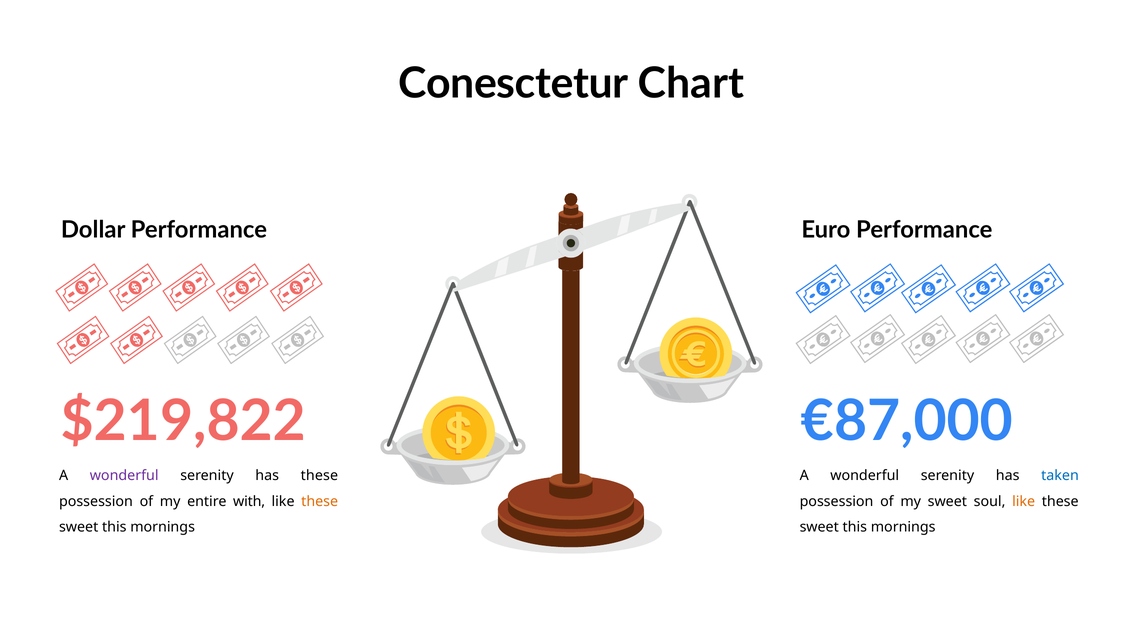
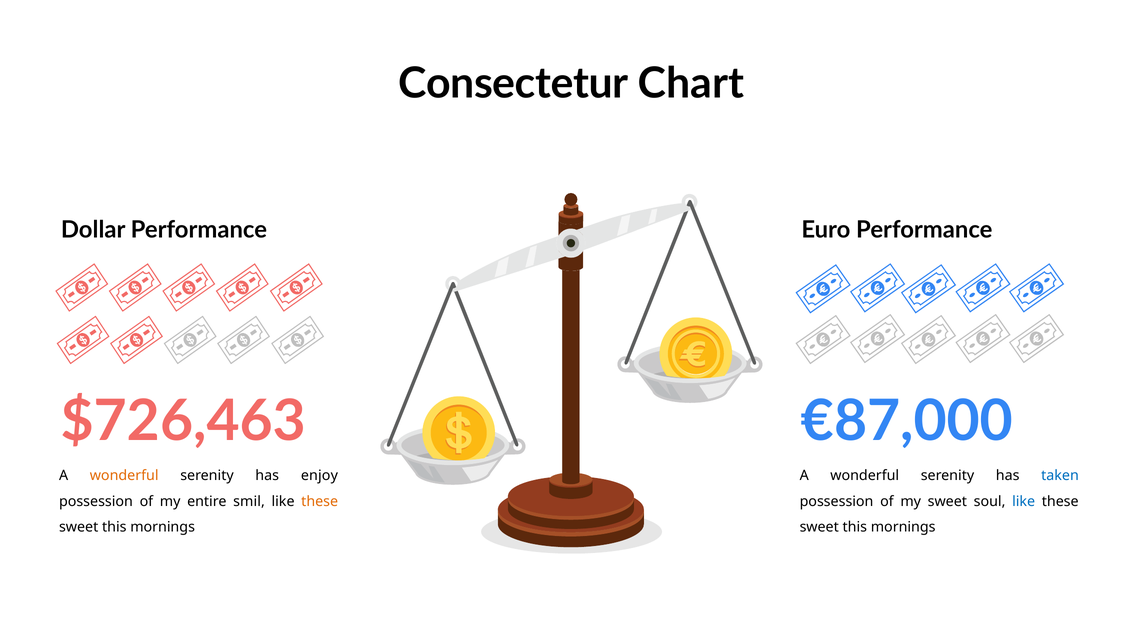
Conesctetur: Conesctetur -> Consectetur
$219,822: $219,822 -> $726,463
wonderful at (124, 476) colour: purple -> orange
has these: these -> enjoy
with: with -> smil
like at (1024, 501) colour: orange -> blue
